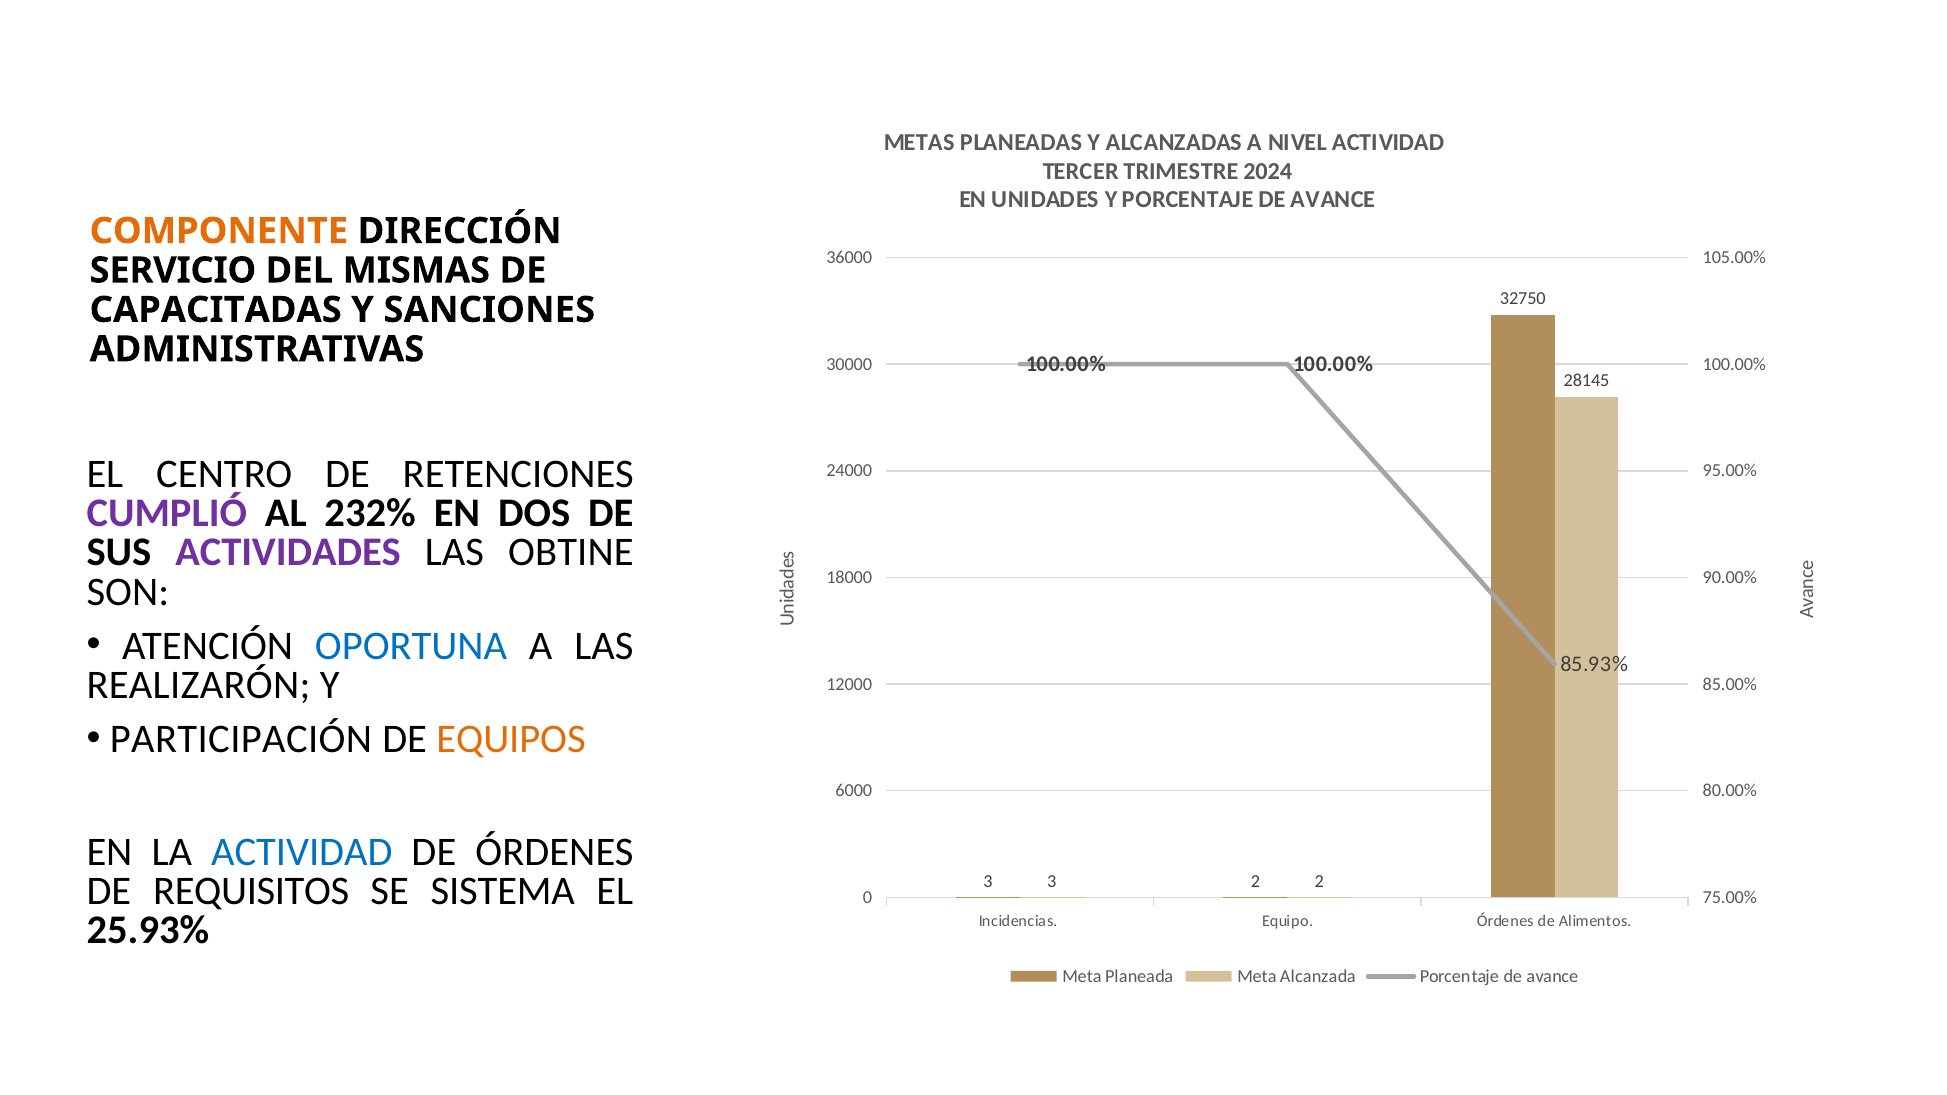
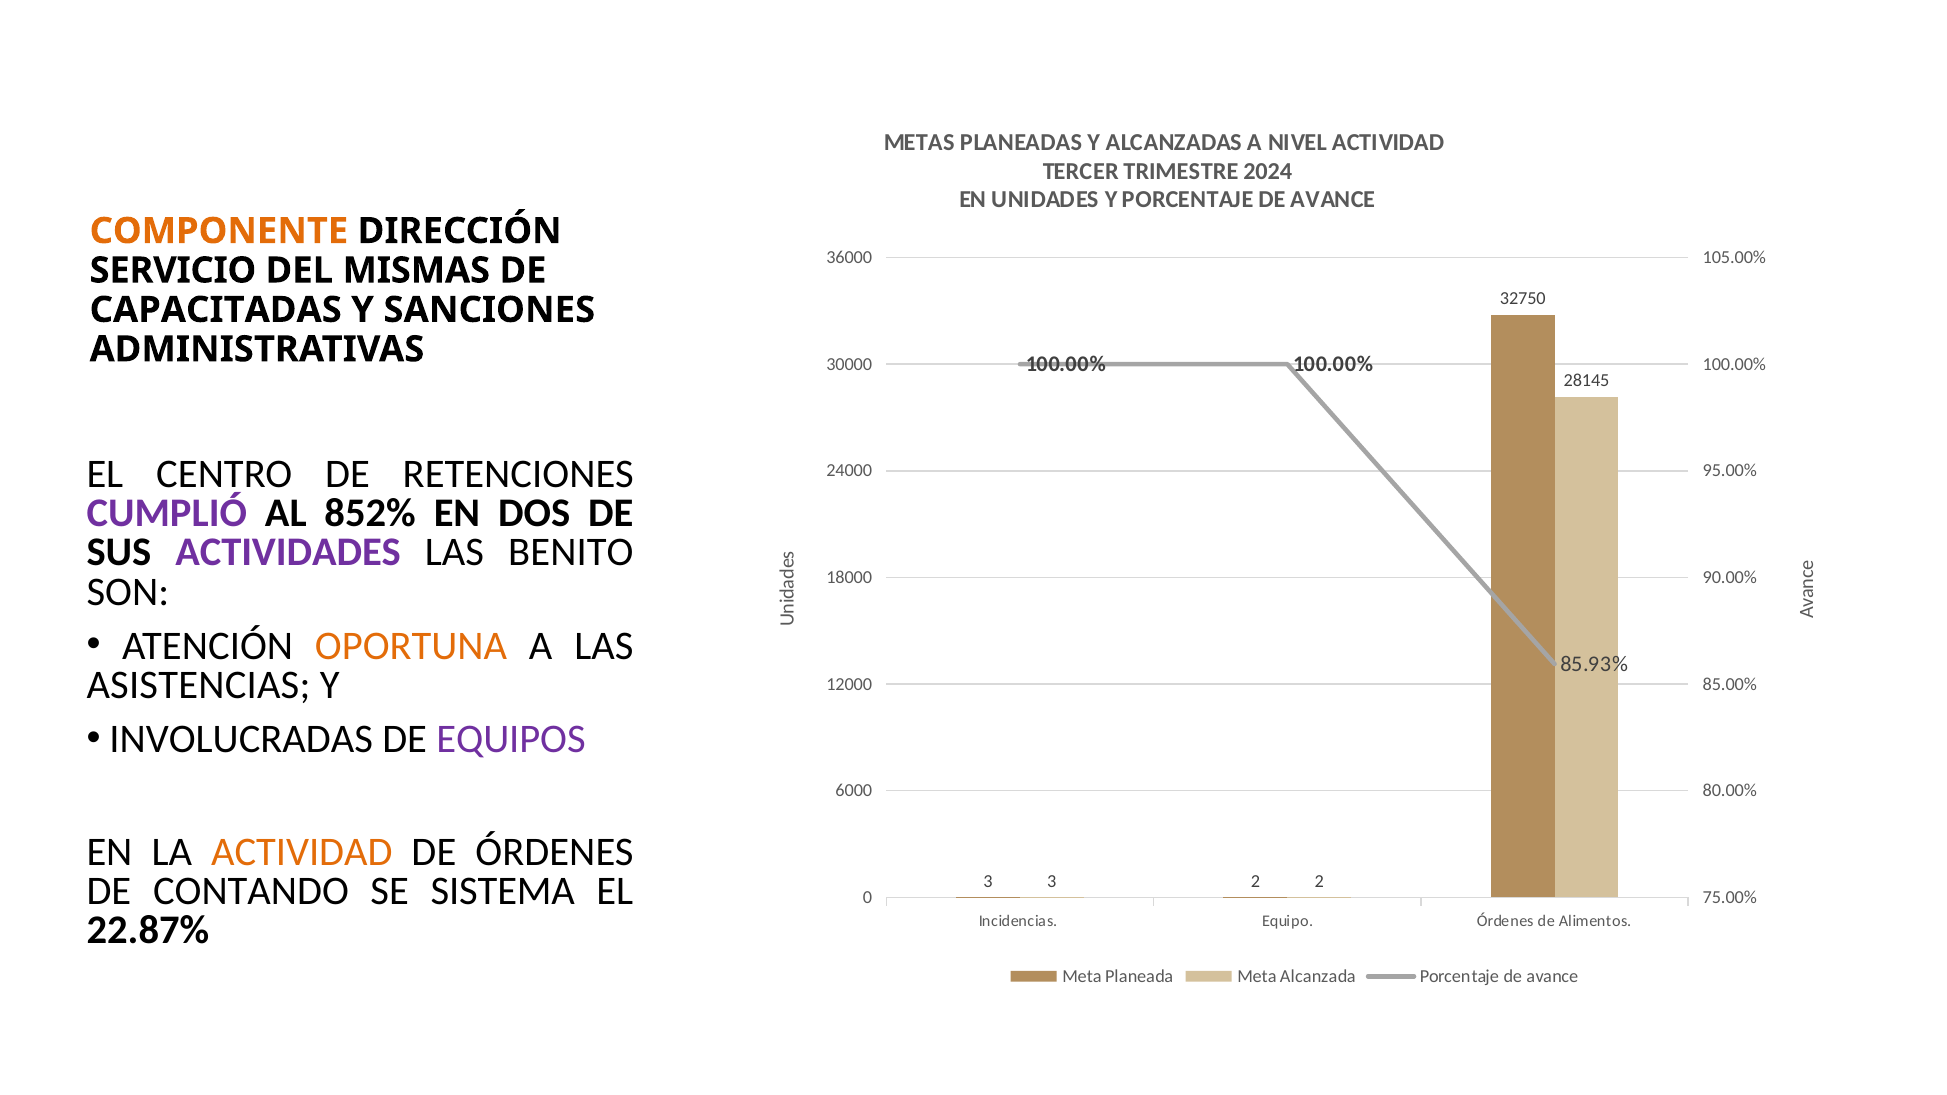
232%: 232% -> 852%
OBTINE: OBTINE -> BENITO
OPORTUNA colour: blue -> orange
REALIZARÓN: REALIZARÓN -> ASISTENCIAS
PARTICIPACIÓN: PARTICIPACIÓN -> INVOLUCRADAS
EQUIPOS colour: orange -> purple
ACTIVIDAD at (302, 852) colour: blue -> orange
REQUISITOS: REQUISITOS -> CONTANDO
25.93%: 25.93% -> 22.87%
